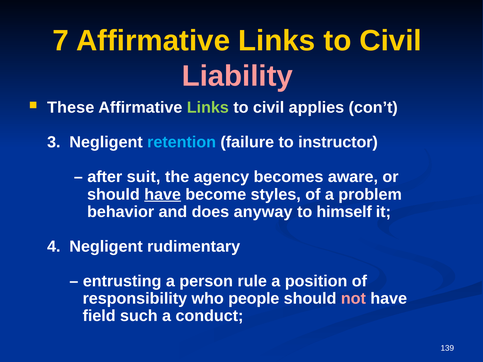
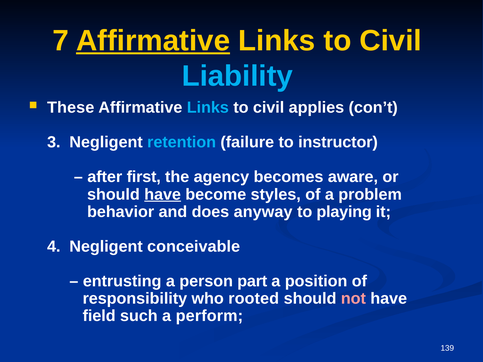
Affirmative at (153, 41) underline: none -> present
Liability colour: pink -> light blue
Links at (208, 108) colour: light green -> light blue
suit: suit -> first
himself: himself -> playing
rudimentary: rudimentary -> conceivable
rule: rule -> part
people: people -> rooted
conduct: conduct -> perform
